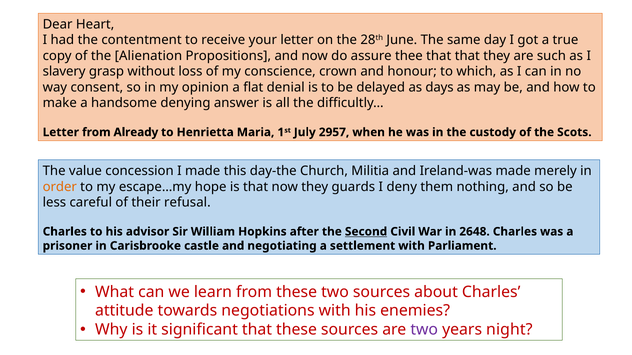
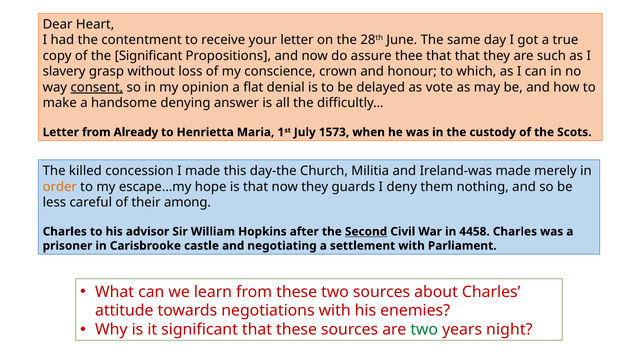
the Alienation: Alienation -> Significant
consent underline: none -> present
days: days -> vote
2957: 2957 -> 1573
value: value -> killed
refusal: refusal -> among
2648: 2648 -> 4458
two at (424, 330) colour: purple -> green
